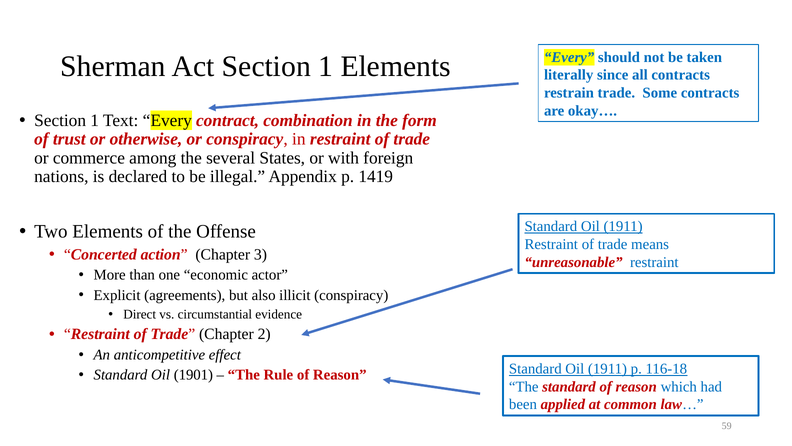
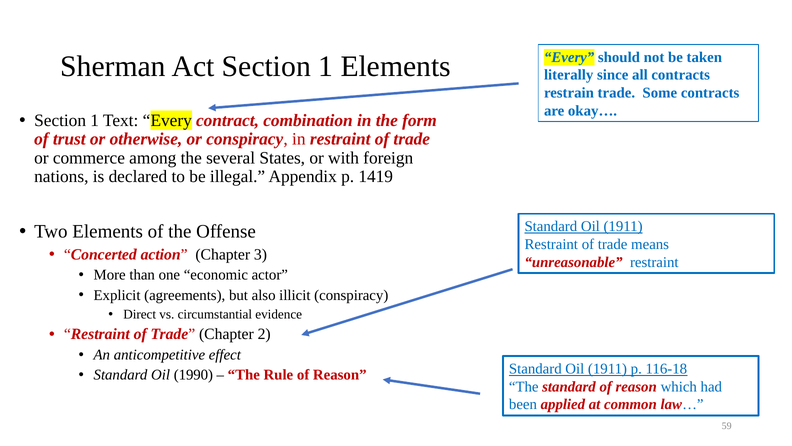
1901: 1901 -> 1990
